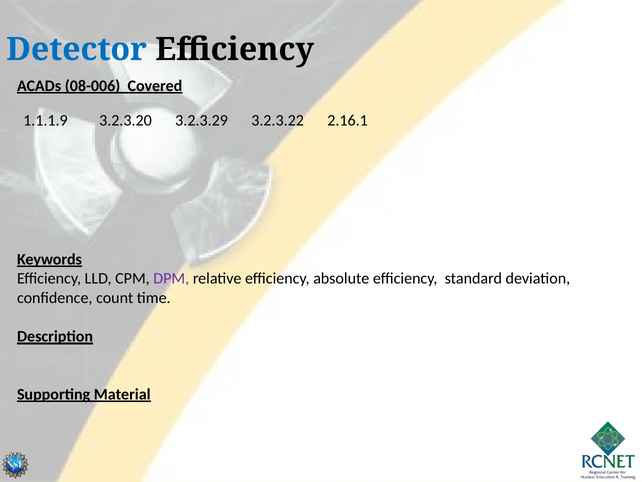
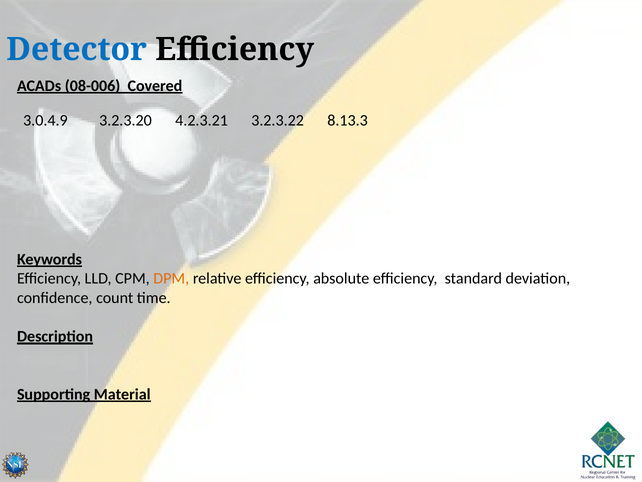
1.1.1.9: 1.1.1.9 -> 3.0.4.9
3.2.3.29: 3.2.3.29 -> 4.2.3.21
2.16.1: 2.16.1 -> 8.13.3
DPM colour: purple -> orange
